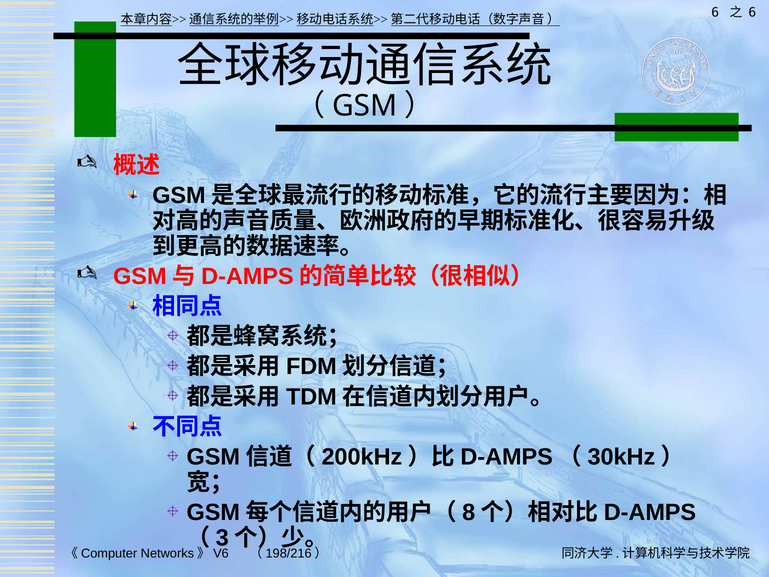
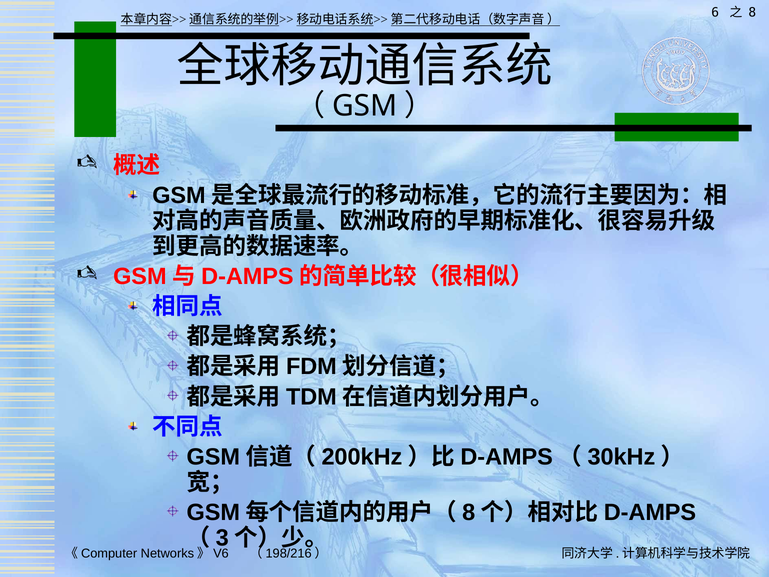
6 at (752, 12): 6 -> 8
